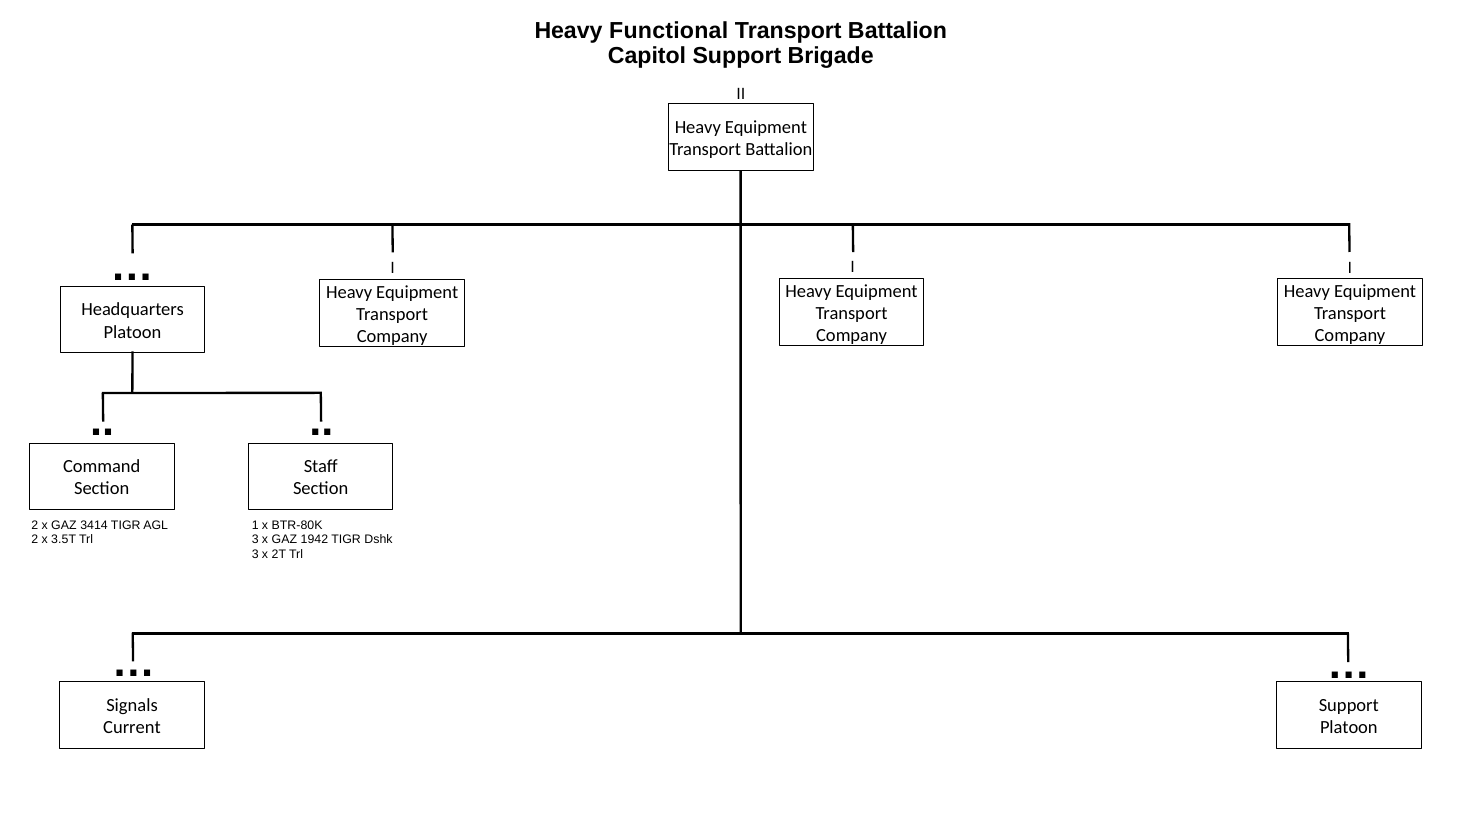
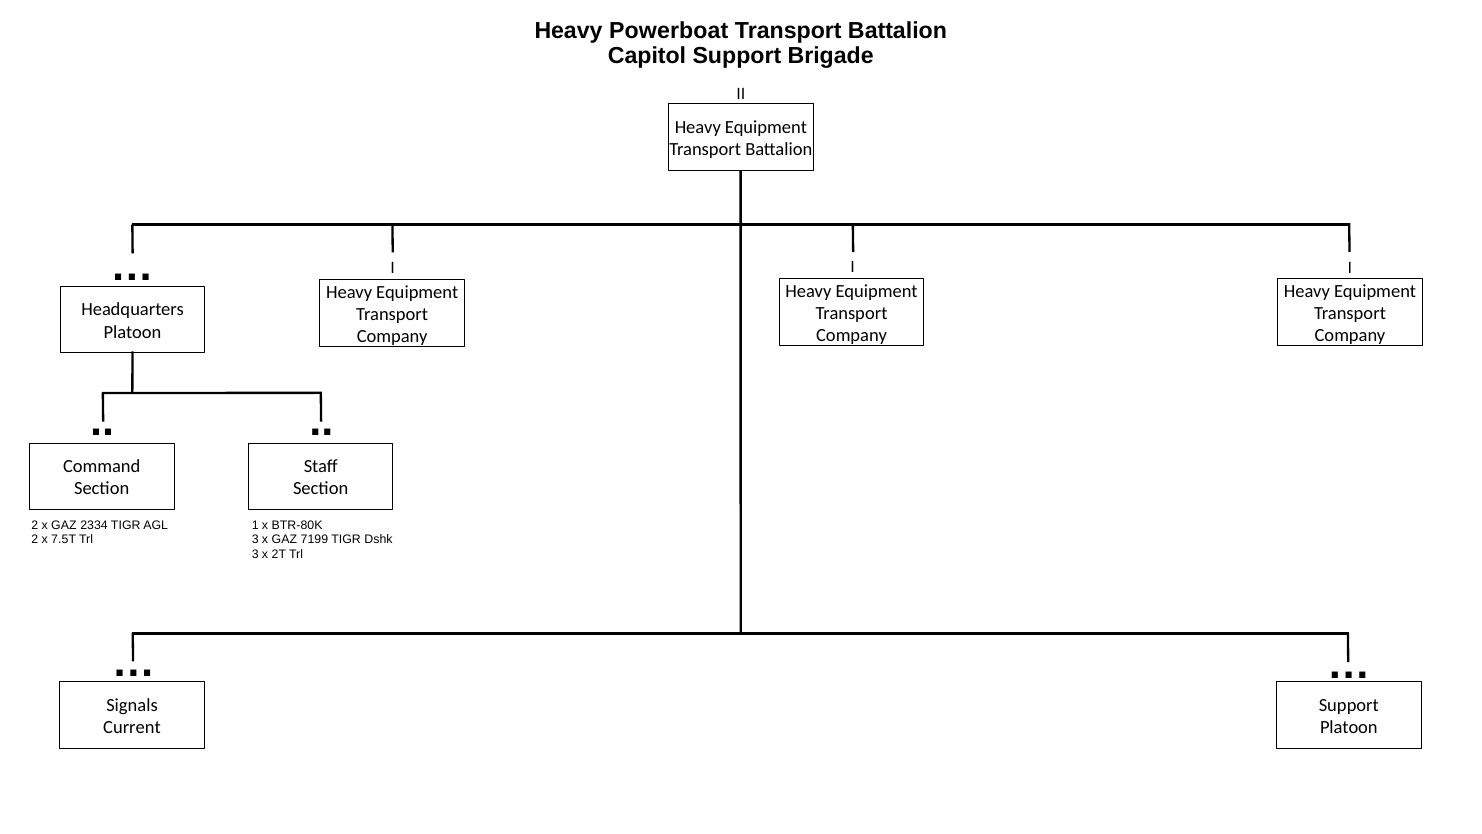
Functional: Functional -> Powerboat
3414: 3414 -> 2334
3.5T: 3.5T -> 7.5T
1942: 1942 -> 7199
